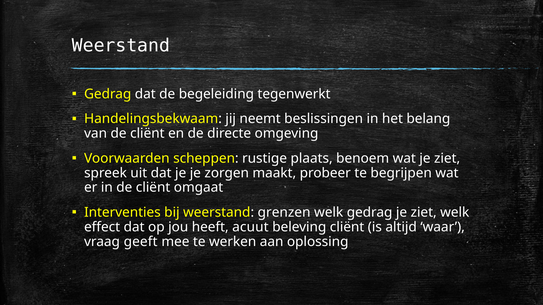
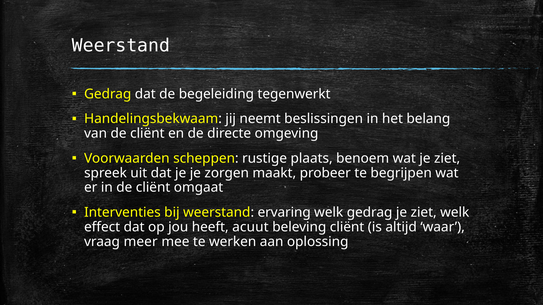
grenzen: grenzen -> ervaring
geeft: geeft -> meer
